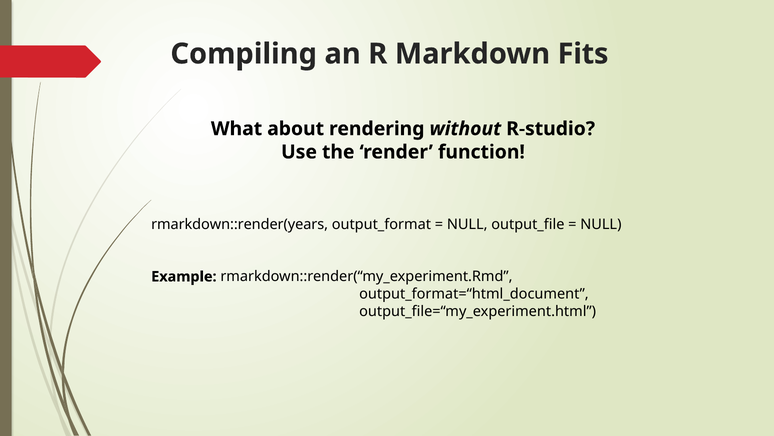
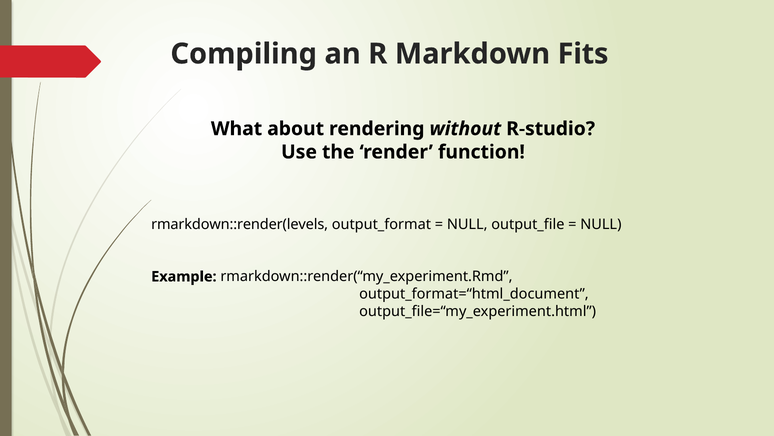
rmarkdown::render(years: rmarkdown::render(years -> rmarkdown::render(levels
